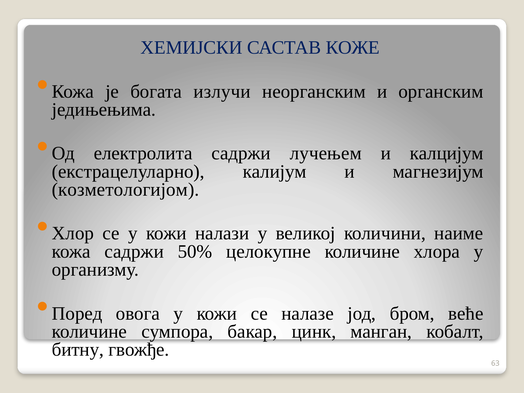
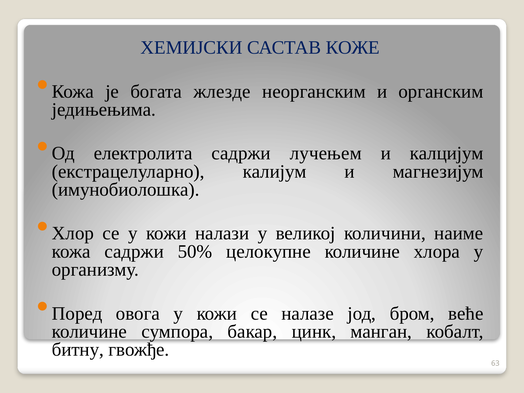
излучи: излучи -> жлезде
козметологијом: козметологијом -> имунобиолошка
